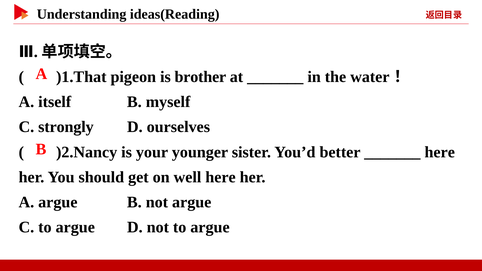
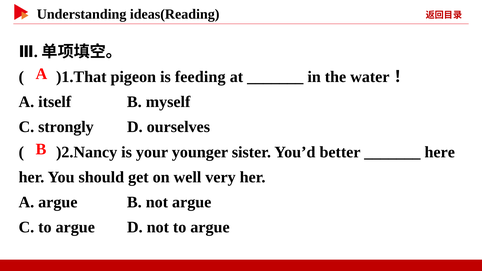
brother: brother -> feeding
well here: here -> very
